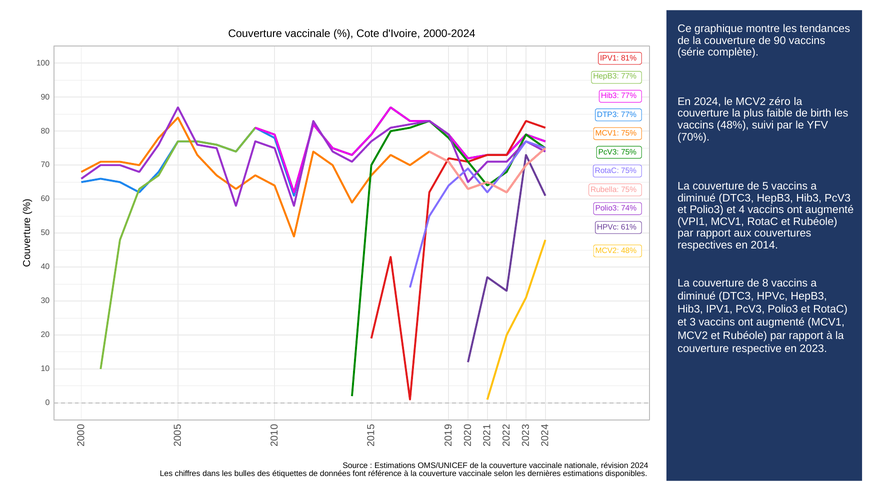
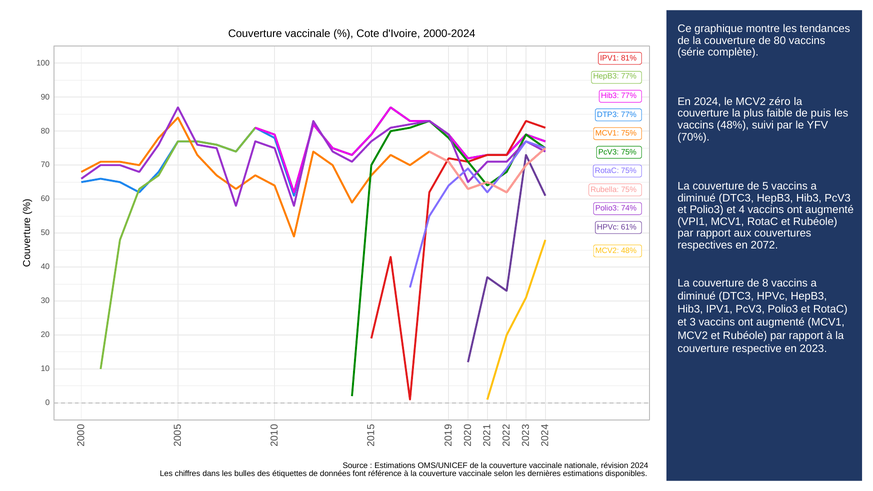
de 90: 90 -> 80
birth: birth -> puis
2014: 2014 -> 2072
